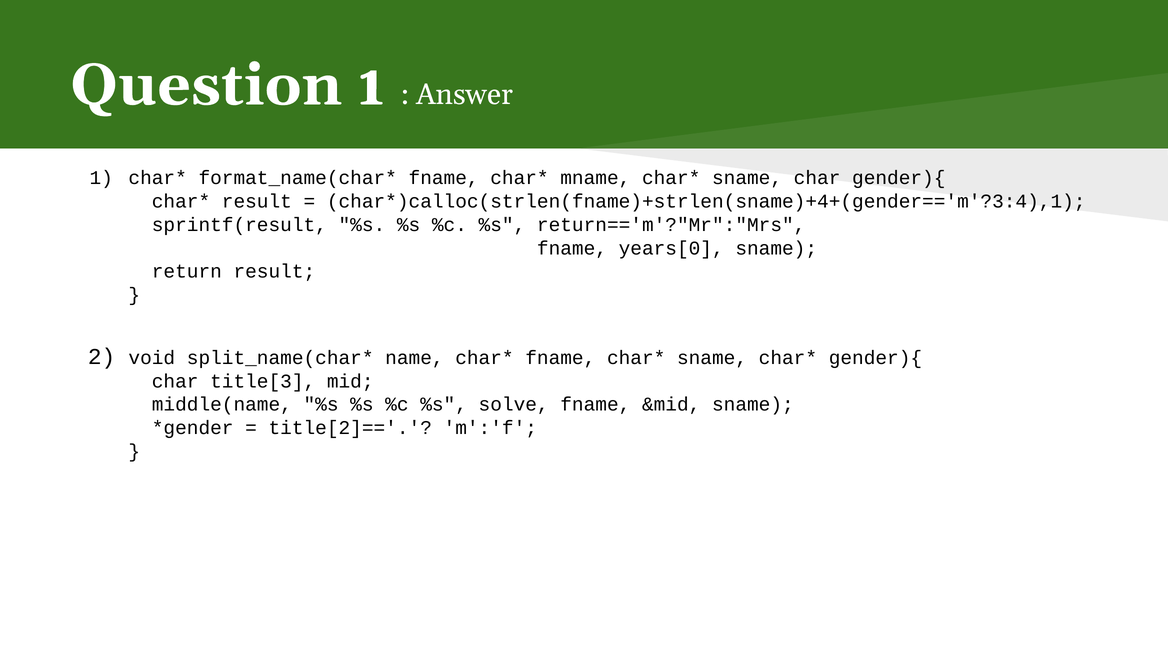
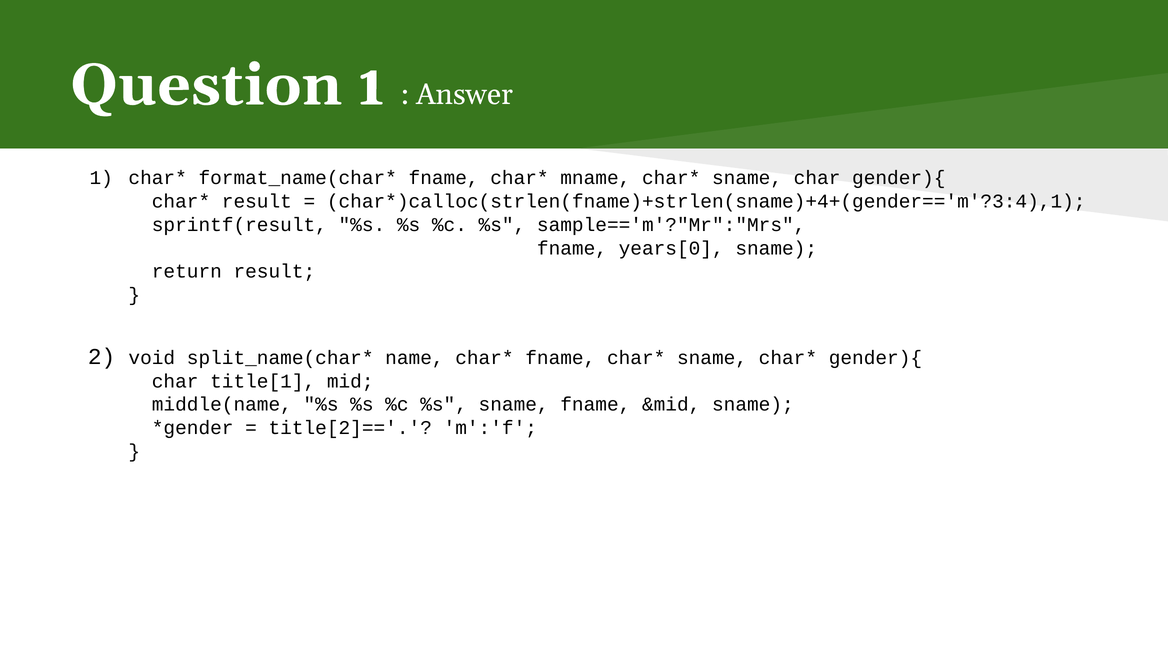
return=='m'?"Mr":"Mrs: return=='m'?"Mr":"Mrs -> sample=='m'?"Mr":"Mrs
title[3: title[3 -> title[1
%s solve: solve -> sname
